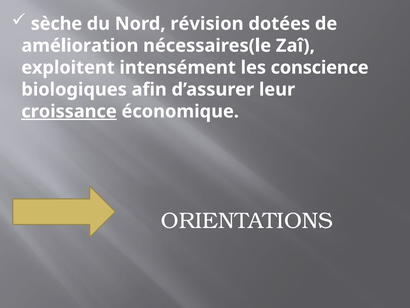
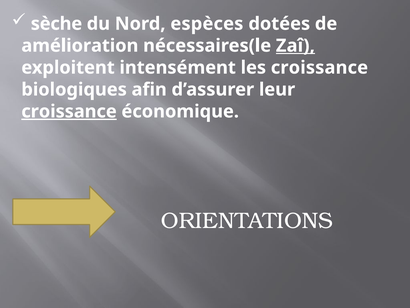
révision: révision -> espèces
Zaî underline: none -> present
les conscience: conscience -> croissance
